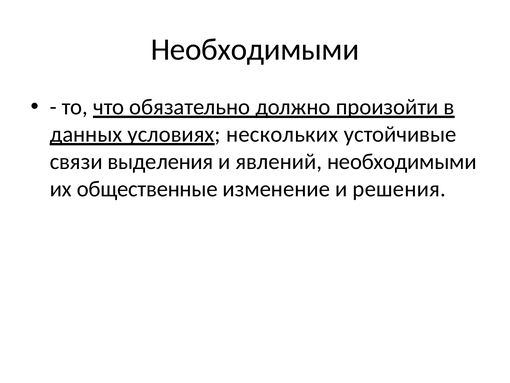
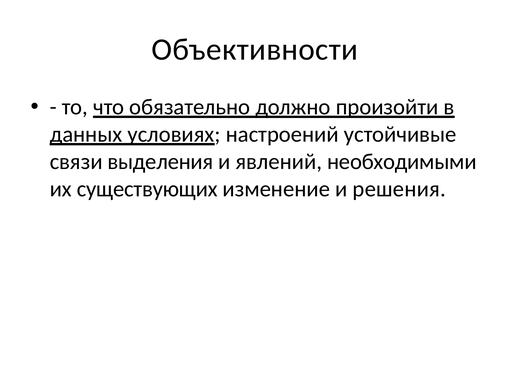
Необходимыми at (255, 49): Необходимыми -> Объективности
нескольких: нескольких -> настроений
общественные: общественные -> существующих
